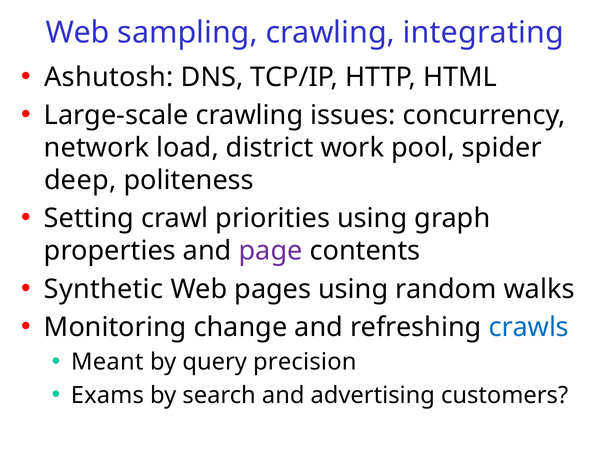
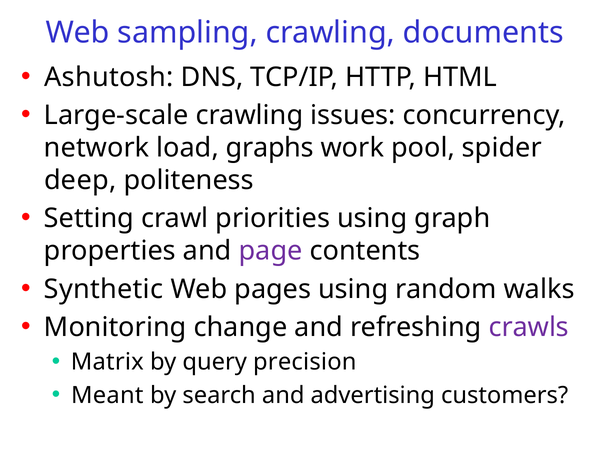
integrating: integrating -> documents
district: district -> graphs
crawls colour: blue -> purple
Meant: Meant -> Matrix
Exams: Exams -> Meant
